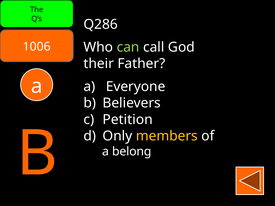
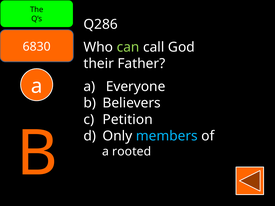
1006: 1006 -> 6830
members colour: yellow -> light blue
belong: belong -> rooted
